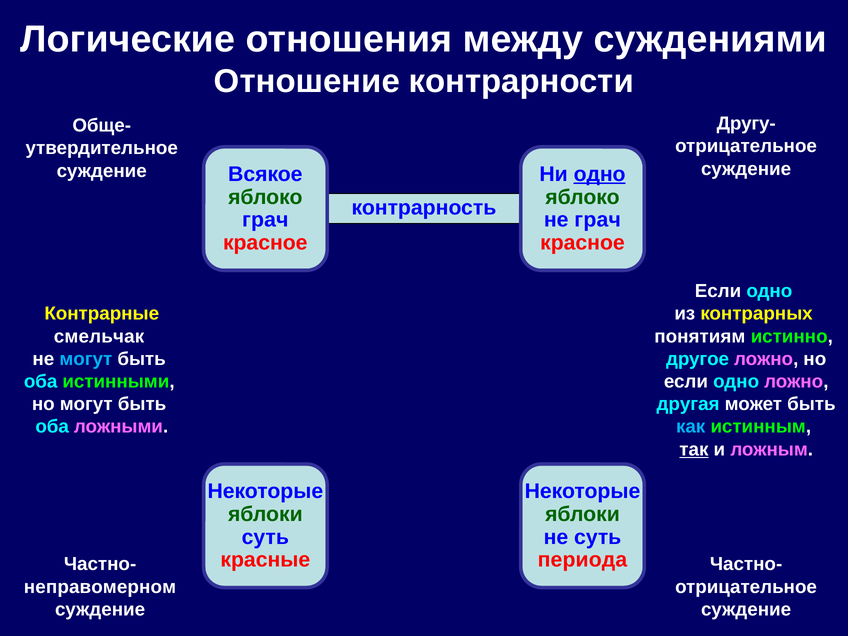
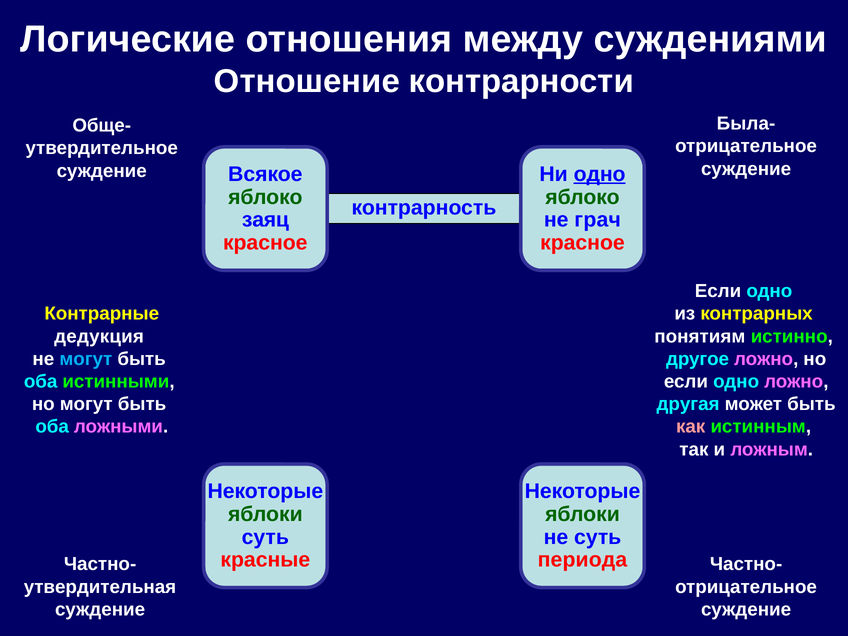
Другу-: Другу- -> Была-
грач at (265, 220): грач -> заяц
смельчак: смельчак -> дедукция
как colour: light blue -> pink
так underline: present -> none
неправомерном: неправомерном -> утвердительная
